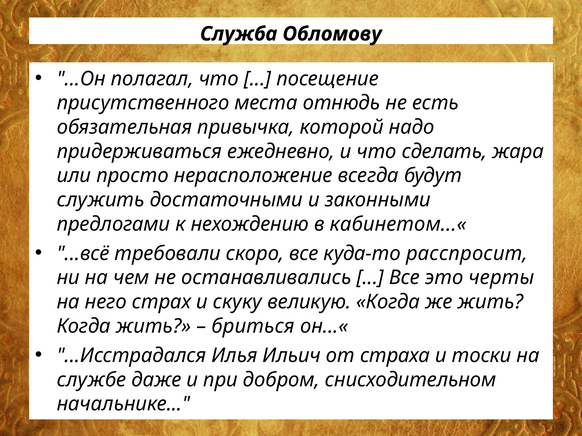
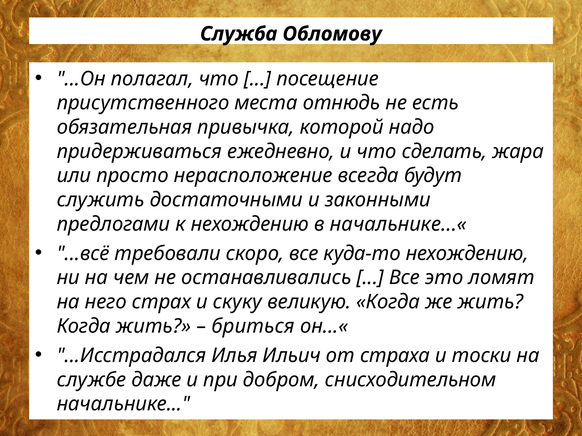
кабинетом...«: кабинетом...« -> начальнике...«
куда-то расспросит: расспросит -> нехождению
черты: черты -> ломят
